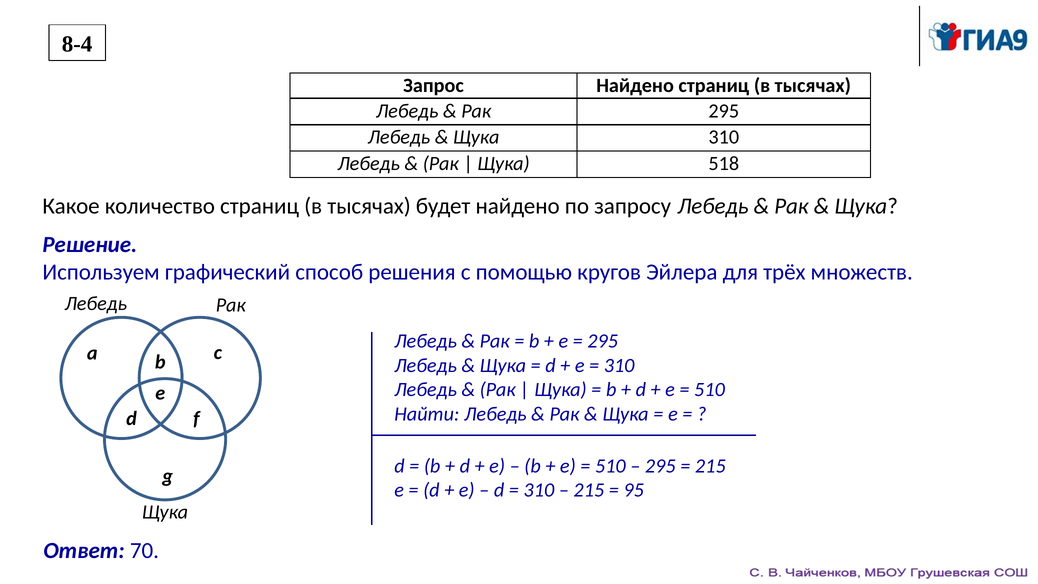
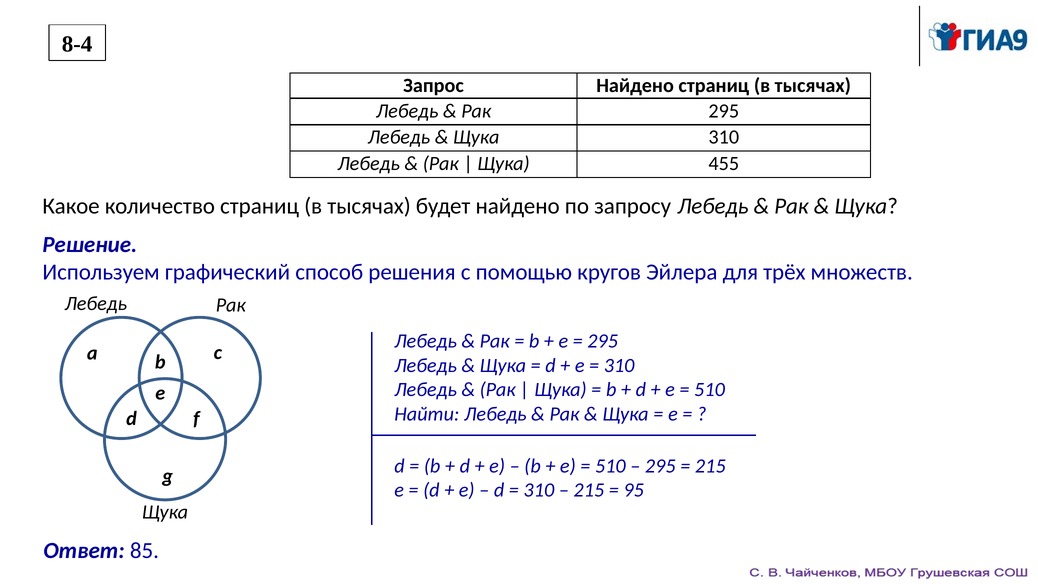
518: 518 -> 455
70: 70 -> 85
